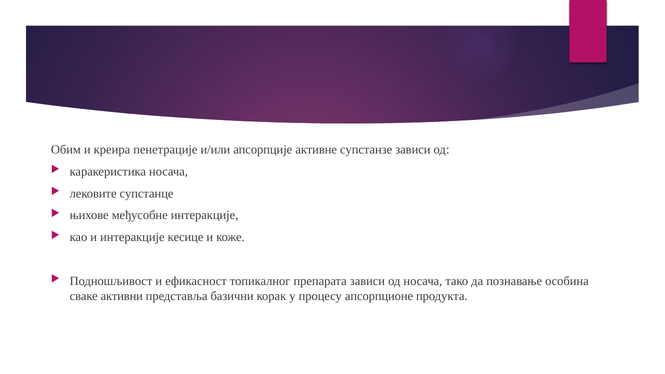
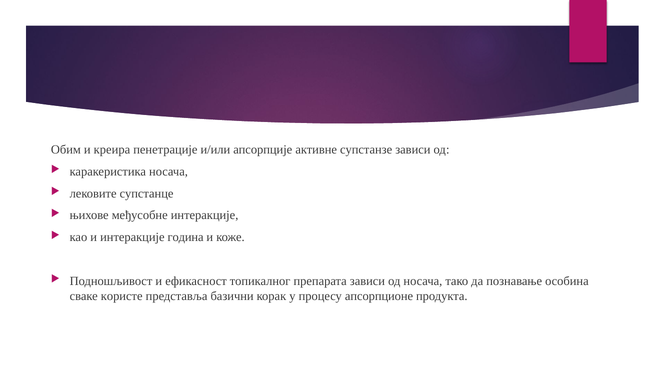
кесице: кесице -> година
активни: активни -> користе
